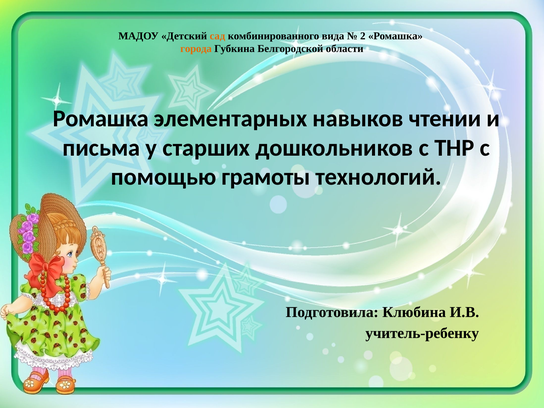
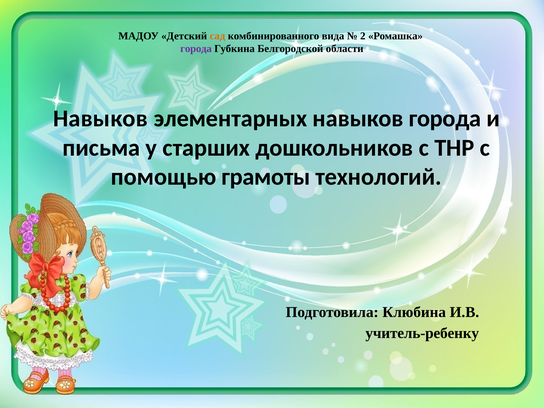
города at (196, 49) colour: orange -> purple
Ромашка at (101, 119): Ромашка -> Навыков
навыков чтении: чтении -> города
